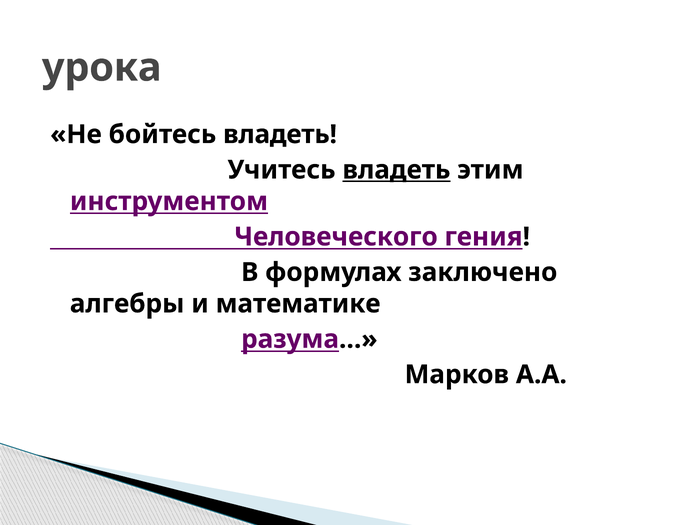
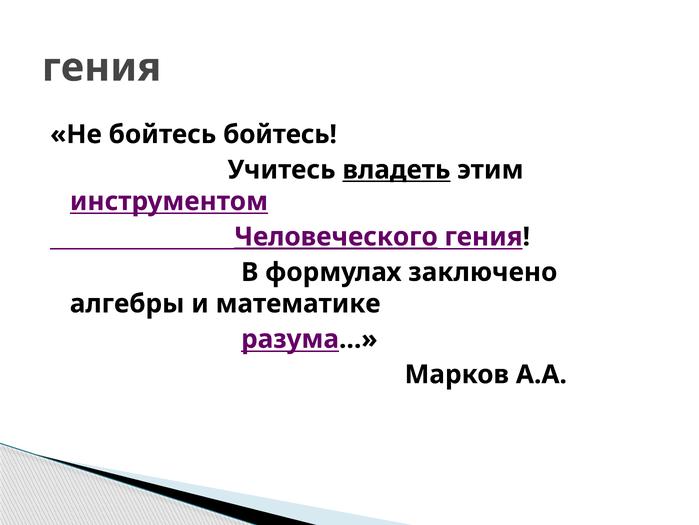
урока at (102, 67): урока -> гения
бойтесь владеть: владеть -> бойтесь
Человеческого underline: none -> present
